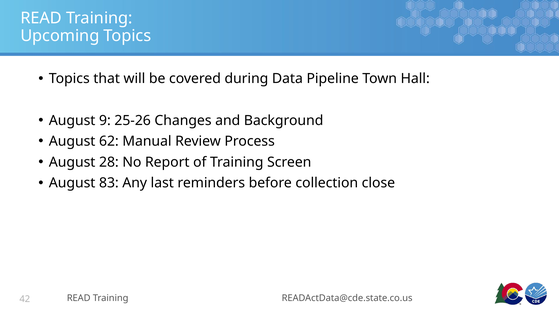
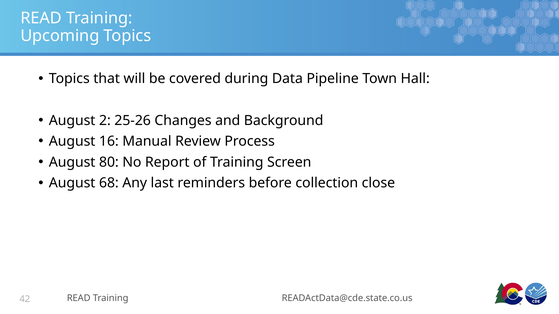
9: 9 -> 2
62: 62 -> 16
28: 28 -> 80
83: 83 -> 68
